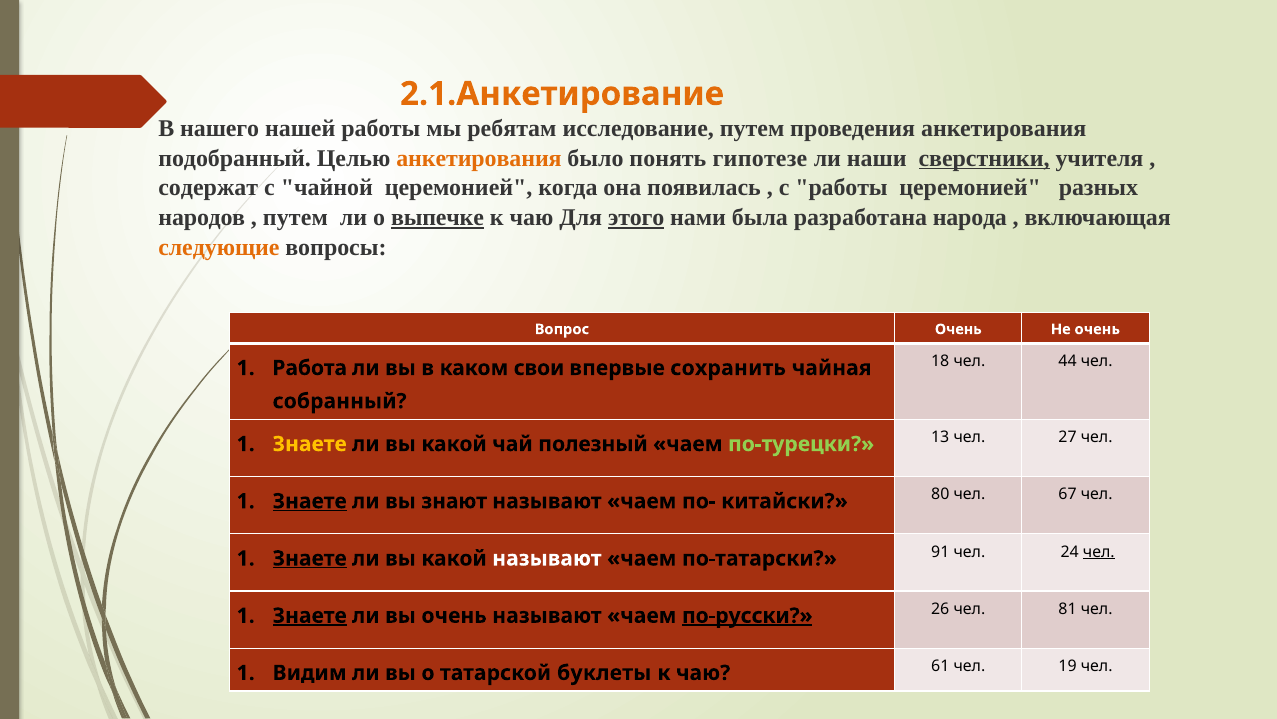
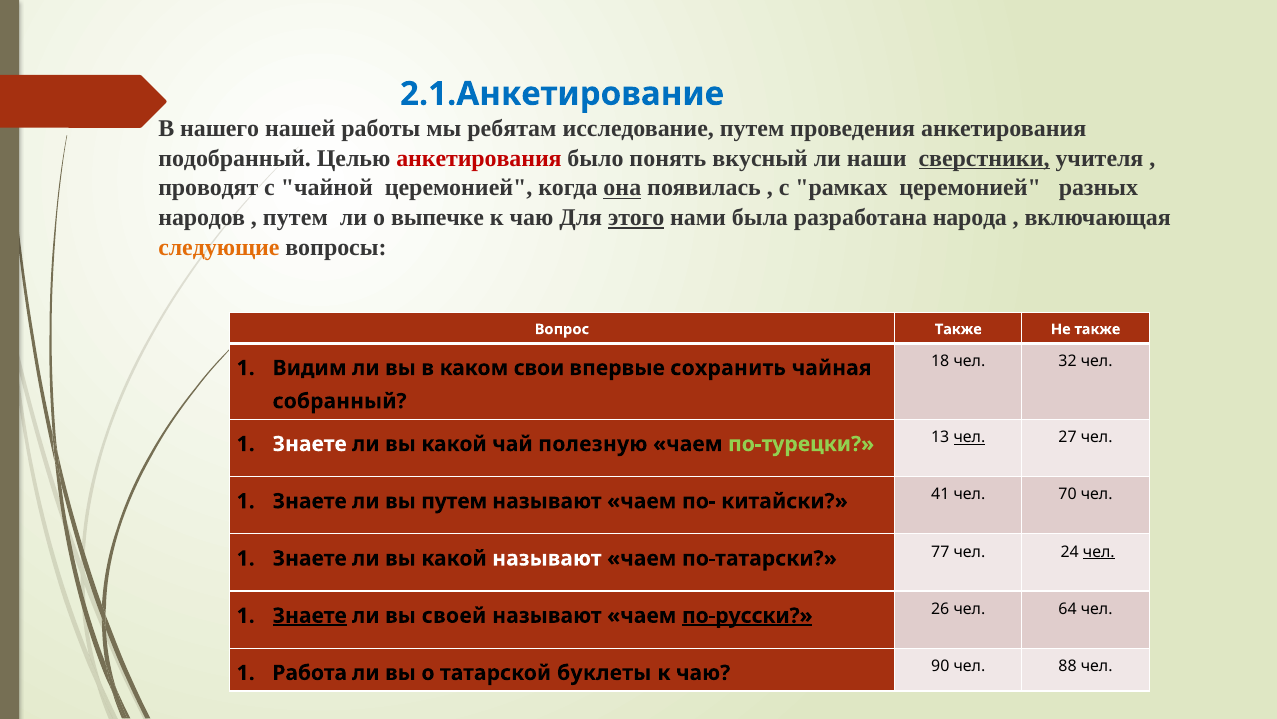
2.1.Анкетирование colour: orange -> blue
анкетирования at (479, 158) colour: orange -> red
гипотезе: гипотезе -> вкусный
содержат: содержат -> проводят
она underline: none -> present
с работы: работы -> рамках
выпечке underline: present -> none
Вопрос Очень: Очень -> Также
Не очень: очень -> также
44: 44 -> 32
Работа: Работа -> Видим
Знаете at (310, 444) colour: yellow -> white
полезный: полезный -> полезную
чел at (969, 437) underline: none -> present
Знаете at (310, 501) underline: present -> none
вы знают: знают -> путем
80: 80 -> 41
67: 67 -> 70
Знаете at (310, 558) underline: present -> none
91: 91 -> 77
вы очень: очень -> своей
81: 81 -> 64
Видим: Видим -> Работа
61: 61 -> 90
19: 19 -> 88
